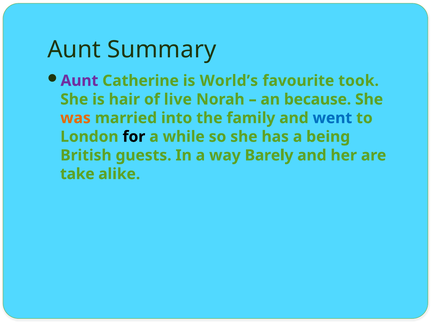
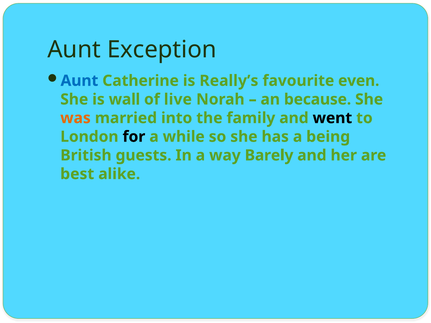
Summary: Summary -> Exception
Aunt at (79, 81) colour: purple -> blue
World’s: World’s -> Really’s
took: took -> even
hair: hair -> wall
went colour: blue -> black
take: take -> best
